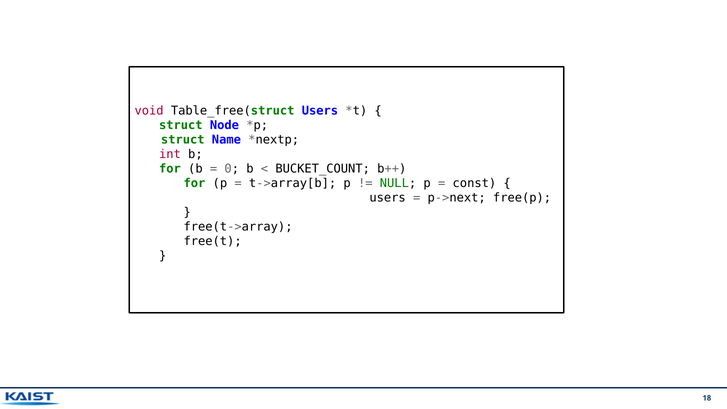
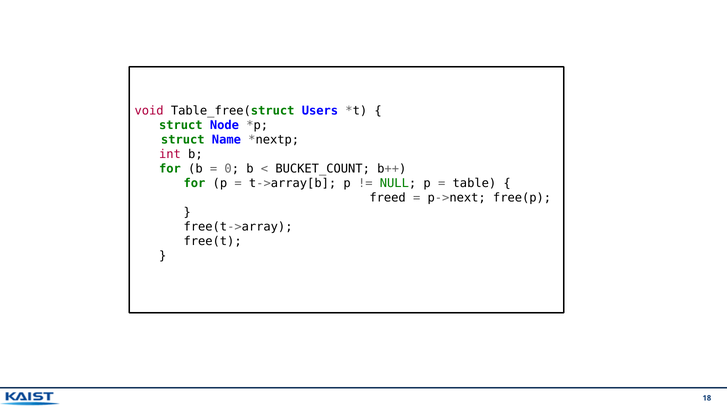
const: const -> table
users at (388, 198): users -> freed
